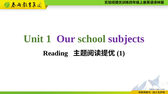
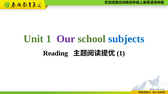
subjects colour: purple -> blue
